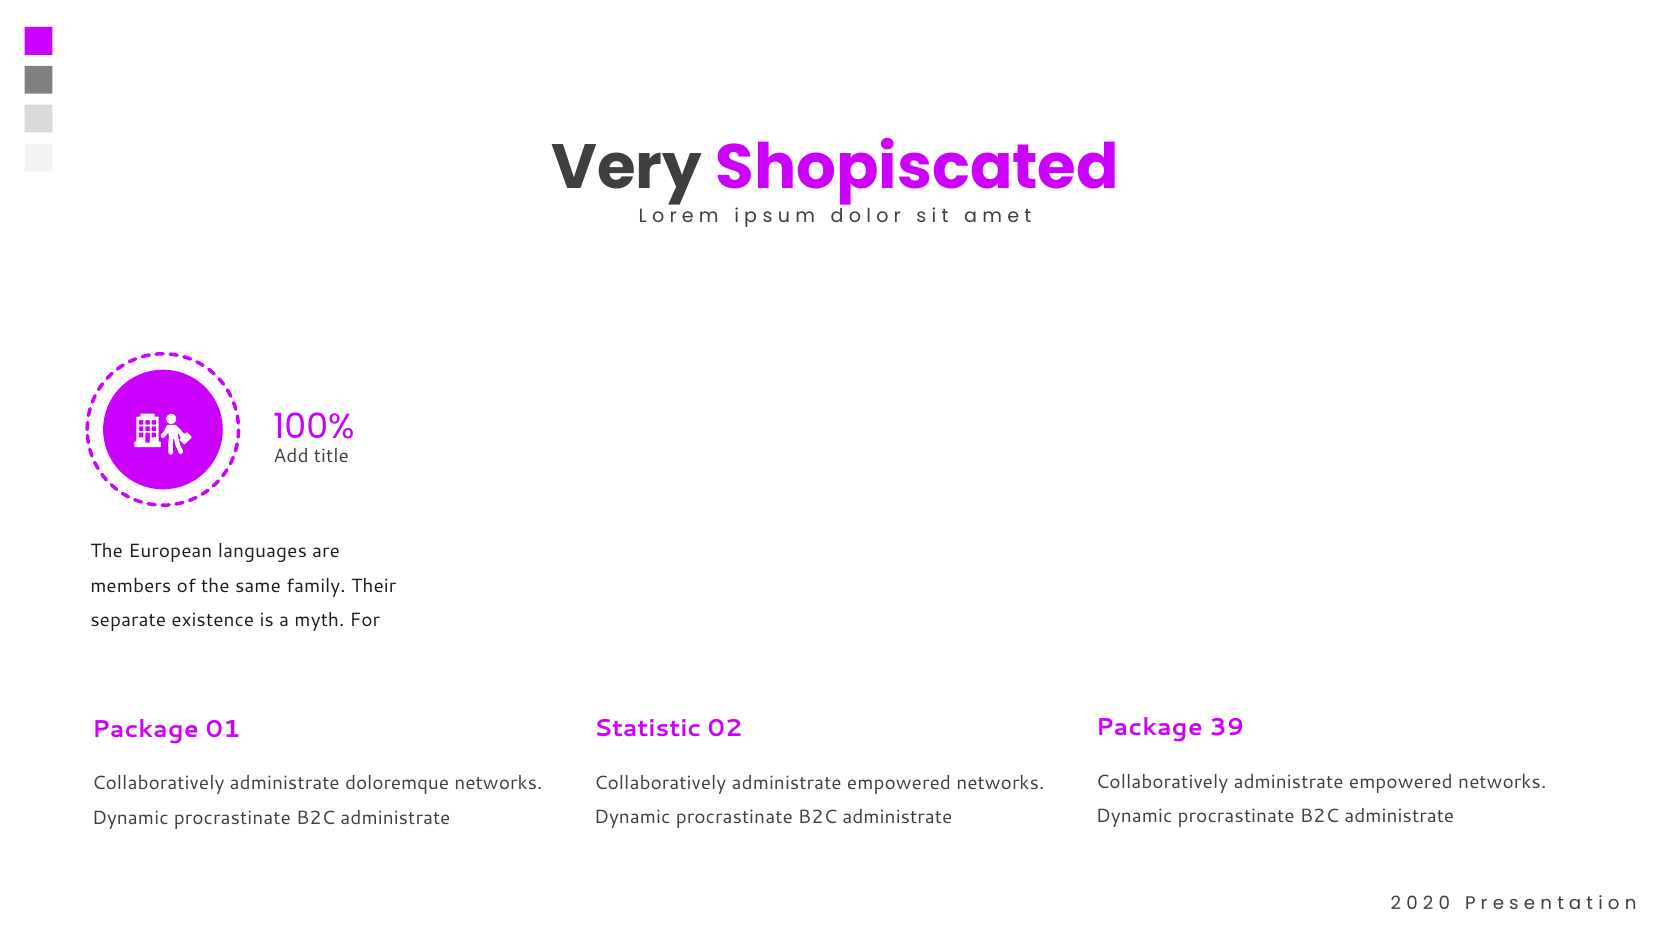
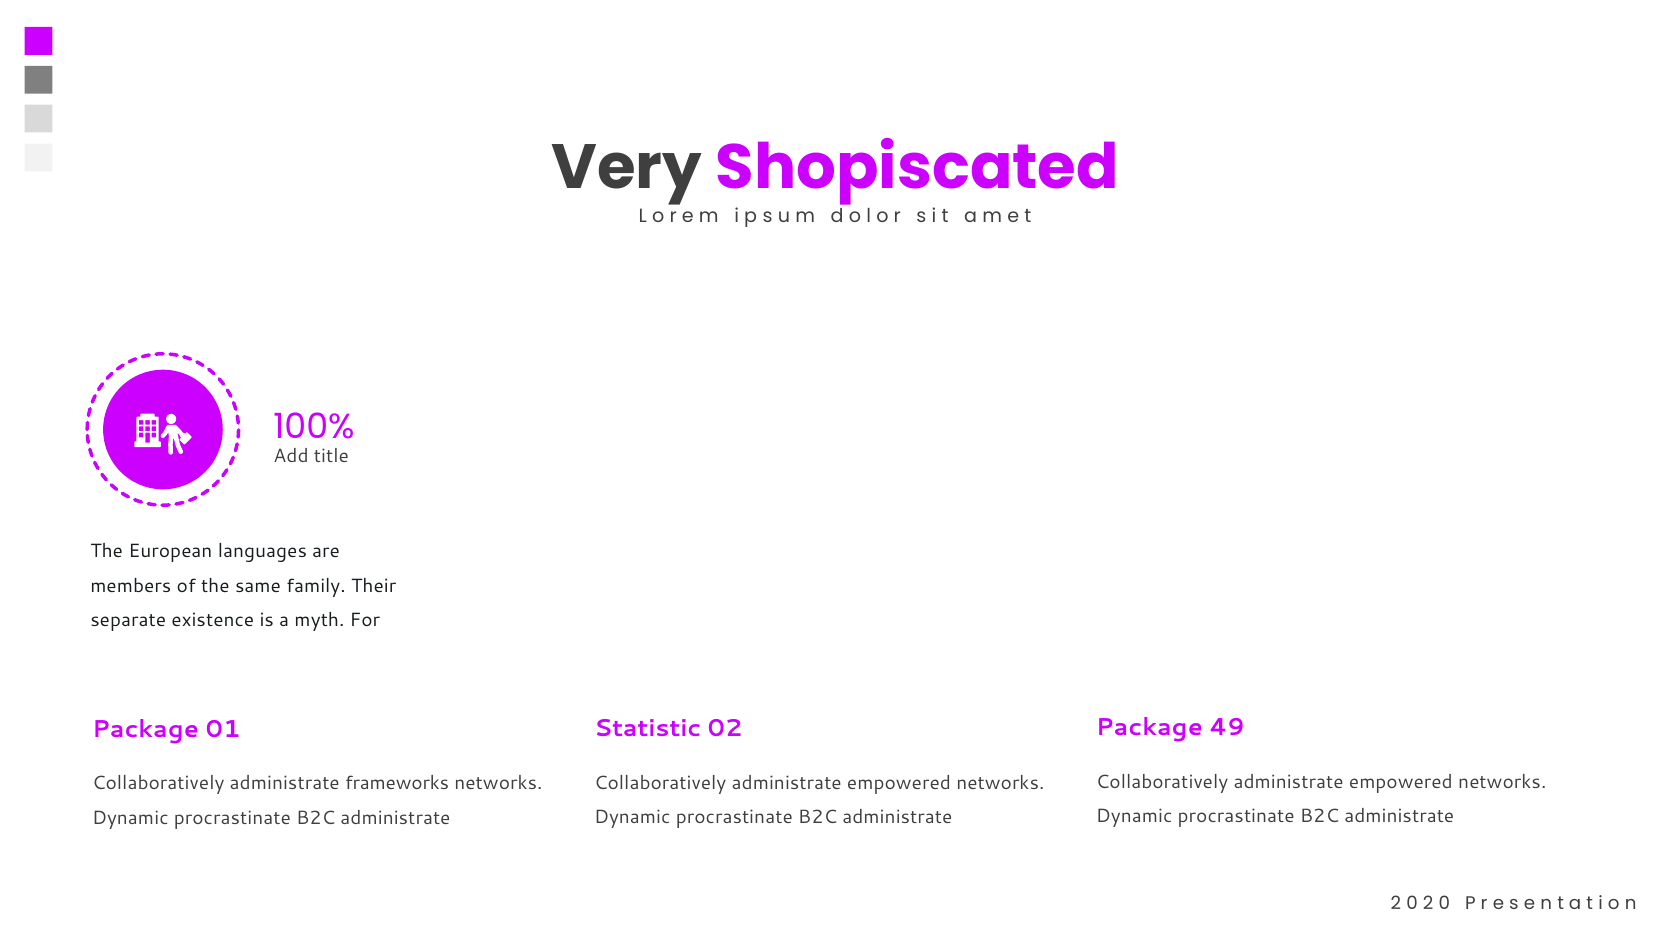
39: 39 -> 49
doloremque: doloremque -> frameworks
